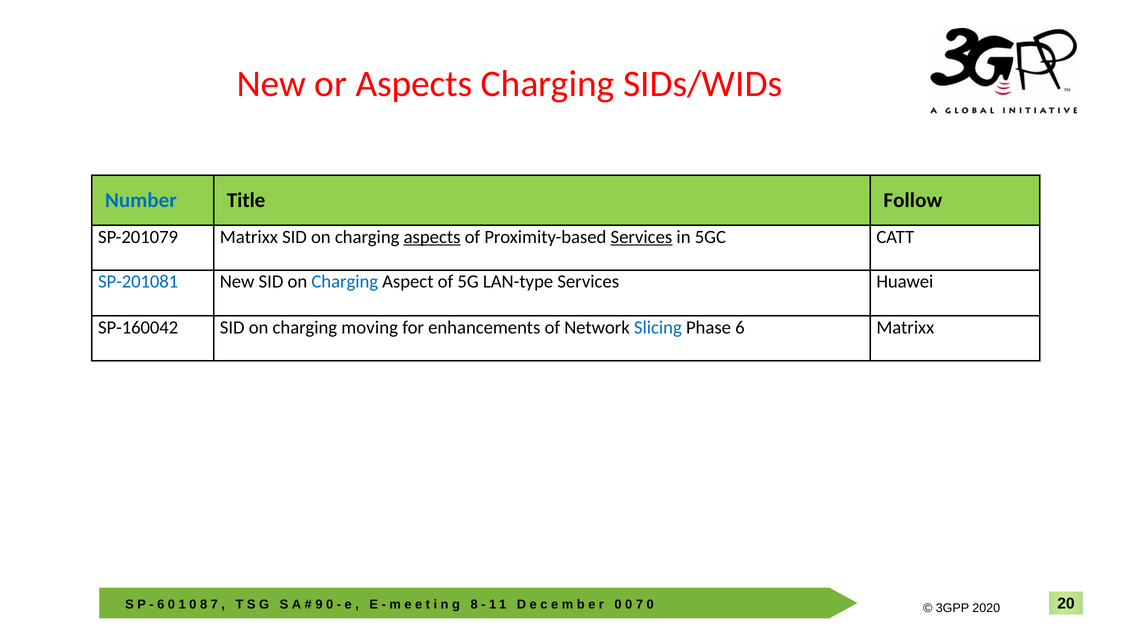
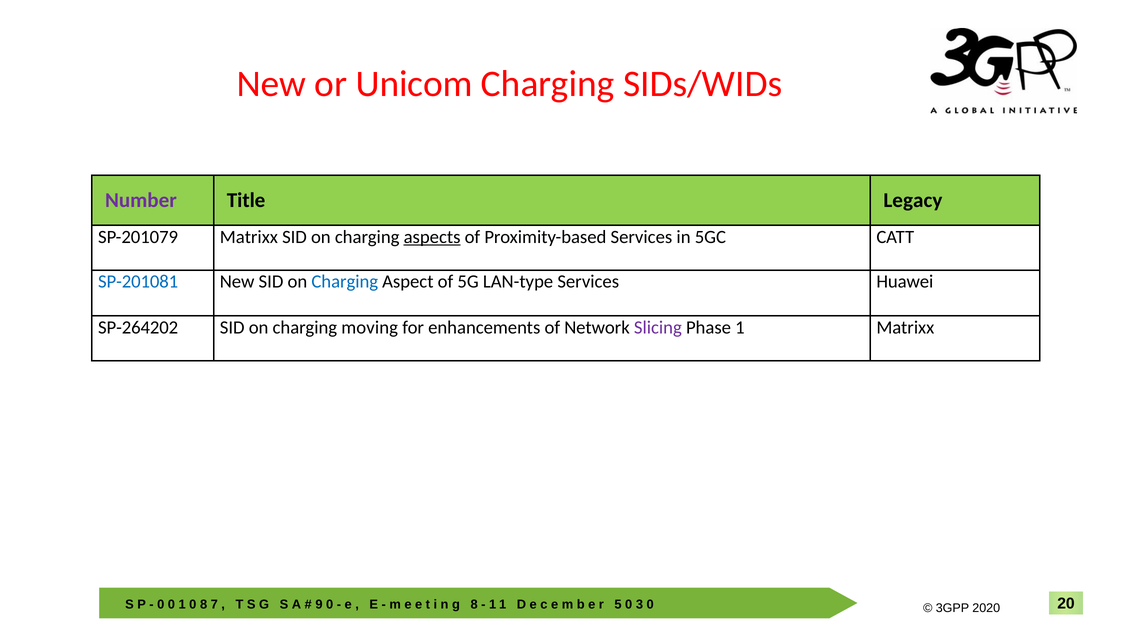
or Aspects: Aspects -> Unicom
Number colour: blue -> purple
Follow: Follow -> Legacy
Services at (641, 237) underline: present -> none
SP-160042: SP-160042 -> SP-264202
Slicing colour: blue -> purple
Phase 6: 6 -> 1
6 at (161, 605): 6 -> 0
0 at (618, 605): 0 -> 5
7 at (639, 605): 7 -> 3
